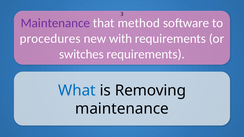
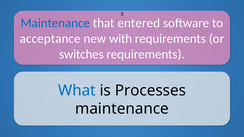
Maintenance at (55, 23) colour: purple -> blue
method: method -> entered
procedures: procedures -> acceptance
Removing: Removing -> Processes
